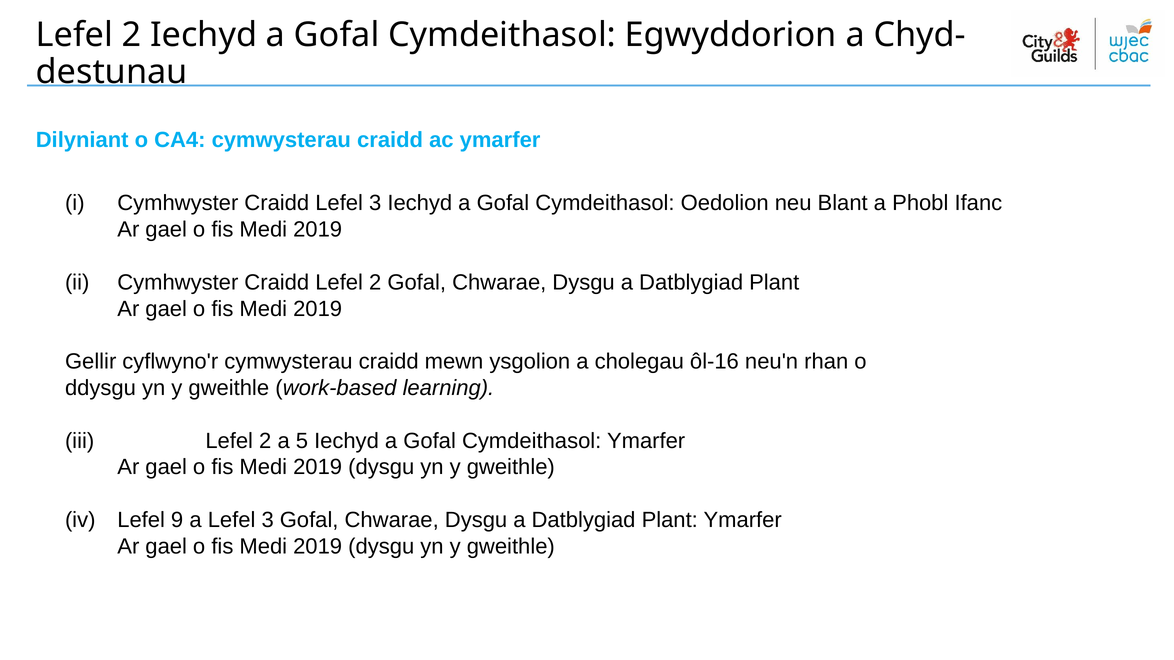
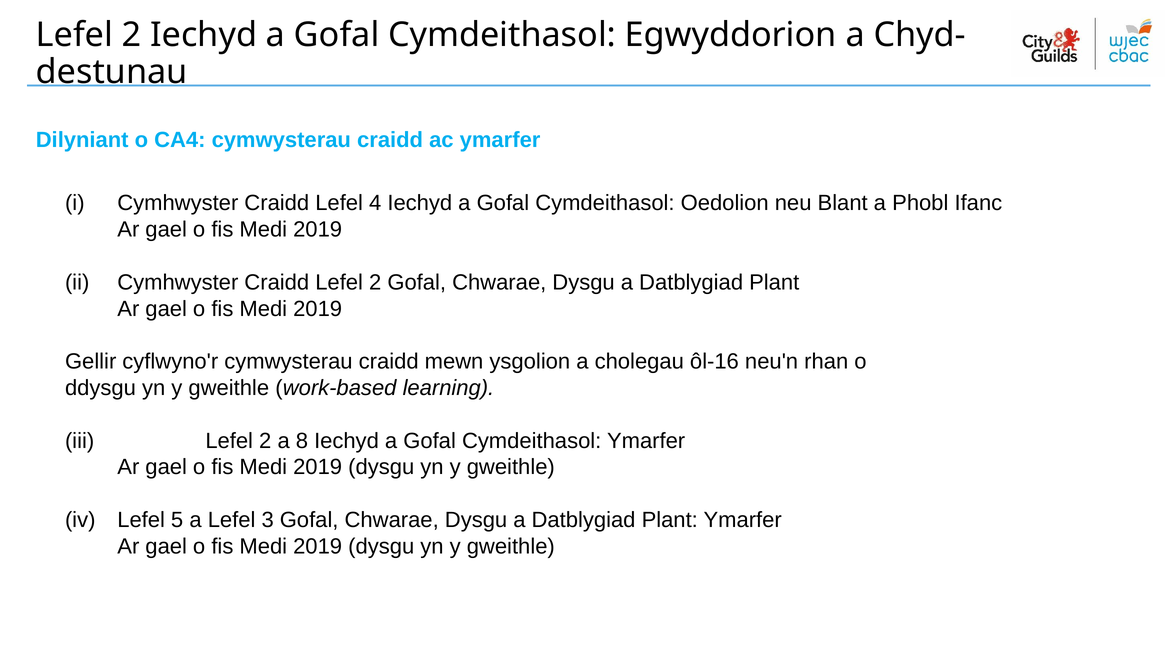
Craidd Lefel 3: 3 -> 4
5: 5 -> 8
9: 9 -> 5
